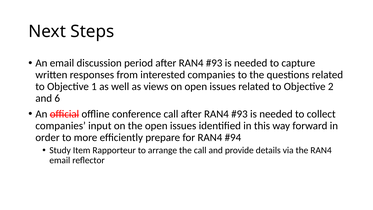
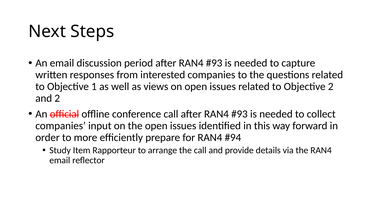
and 6: 6 -> 2
